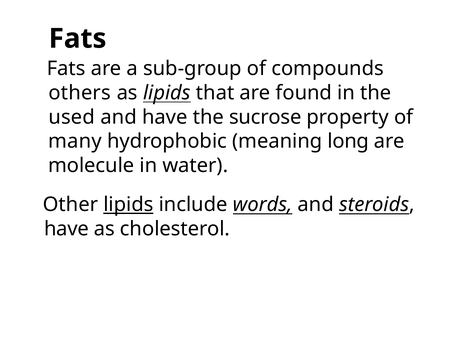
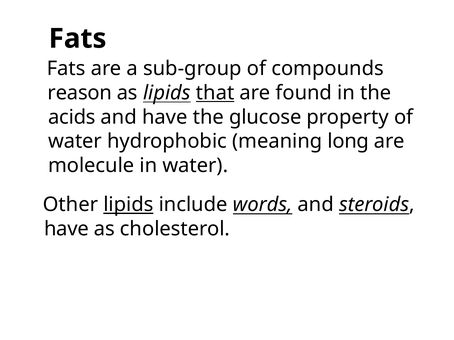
others: others -> reason
that underline: none -> present
used: used -> acids
sucrose: sucrose -> glucose
many at (75, 141): many -> water
